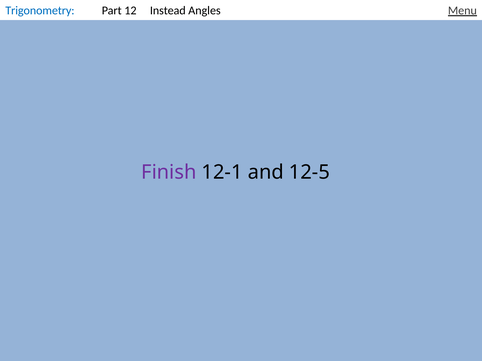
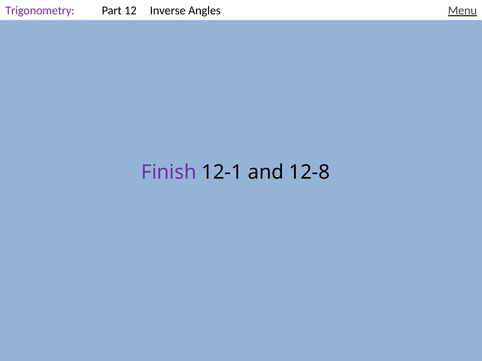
Trigonometry colour: blue -> purple
Instead: Instead -> Inverse
12-5: 12-5 -> 12-8
